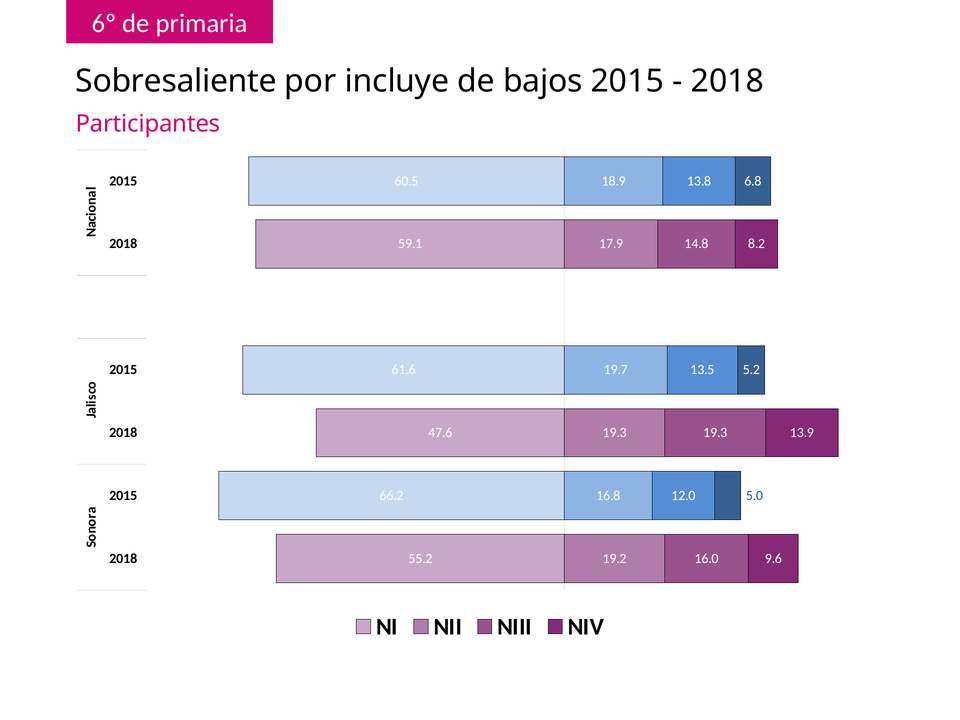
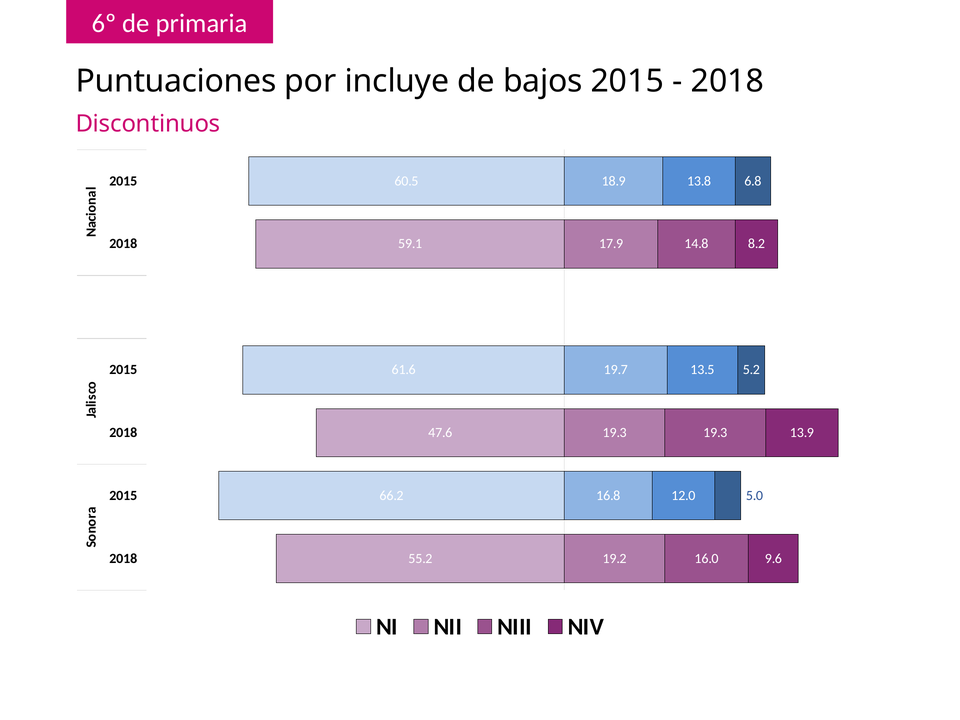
Sobresaliente: Sobresaliente -> Puntuaciones
Participantes: Participantes -> Discontinuos
